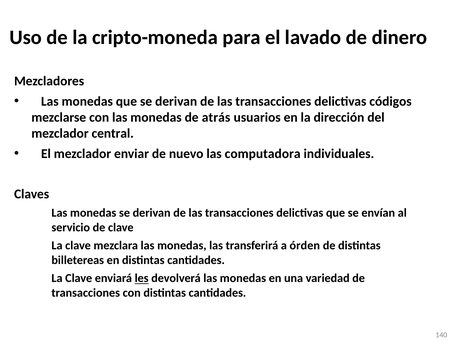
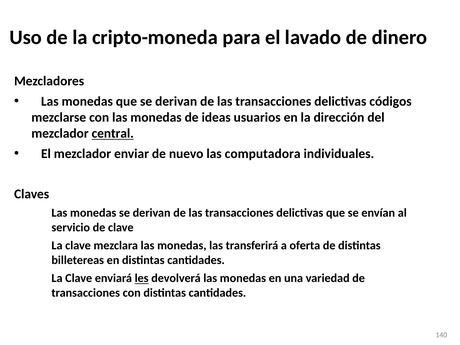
atrás: atrás -> ideas
central underline: none -> present
órden: órden -> oferta
